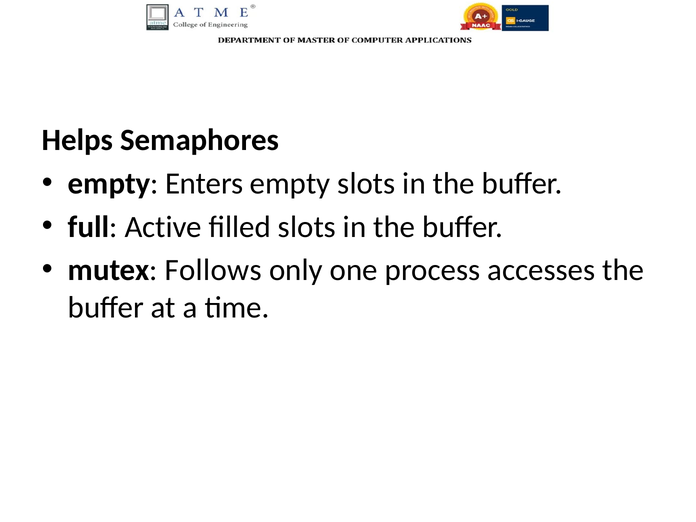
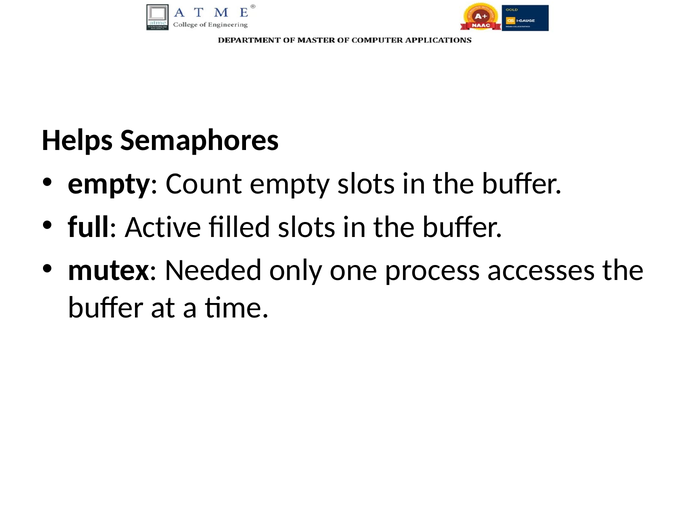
Enters: Enters -> Count
Follows: Follows -> Needed
